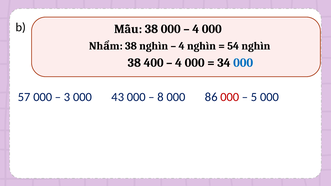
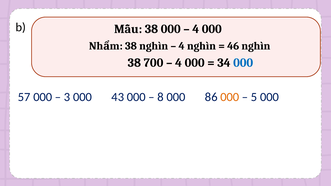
54: 54 -> 46
400: 400 -> 700
000 at (230, 97) colour: red -> orange
